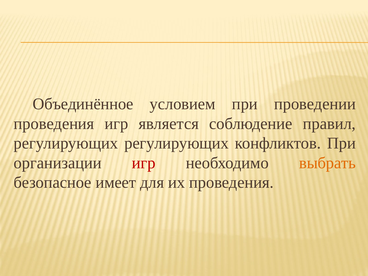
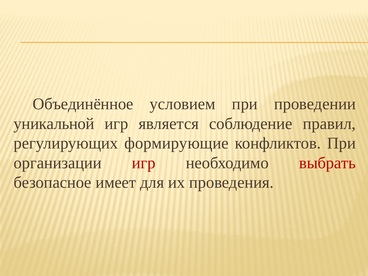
проведения at (54, 124): проведения -> уникальной
регулирующих регулирующих: регулирующих -> формирующие
выбрать colour: orange -> red
